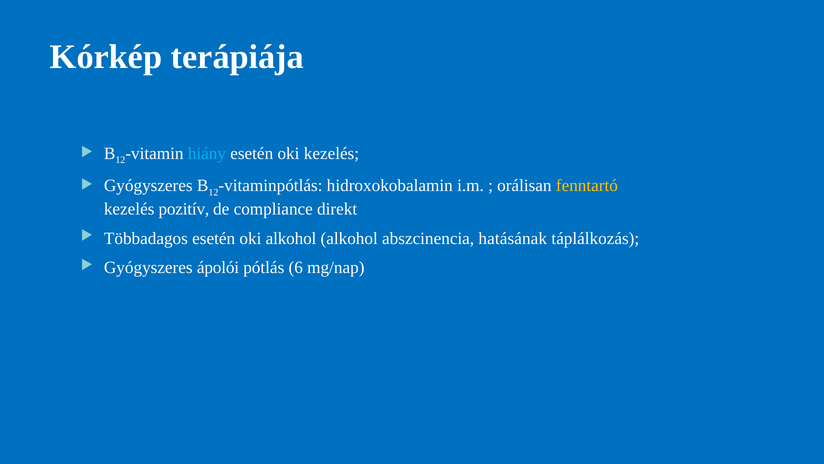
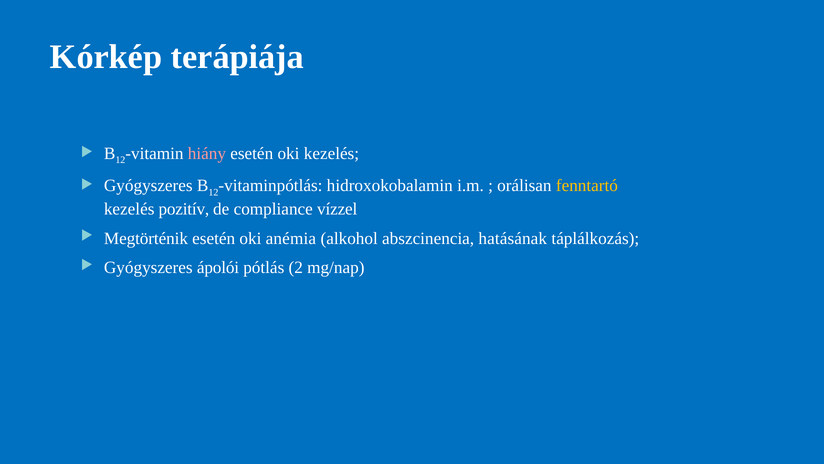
hiány colour: light blue -> pink
direkt: direkt -> vízzel
Többadagos: Többadagos -> Megtörténik
oki alkohol: alkohol -> anémia
6: 6 -> 2
